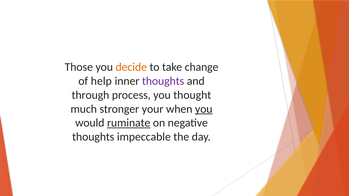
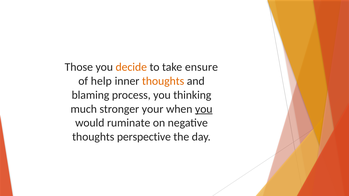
change: change -> ensure
thoughts at (163, 81) colour: purple -> orange
through: through -> blaming
thought: thought -> thinking
ruminate underline: present -> none
impeccable: impeccable -> perspective
